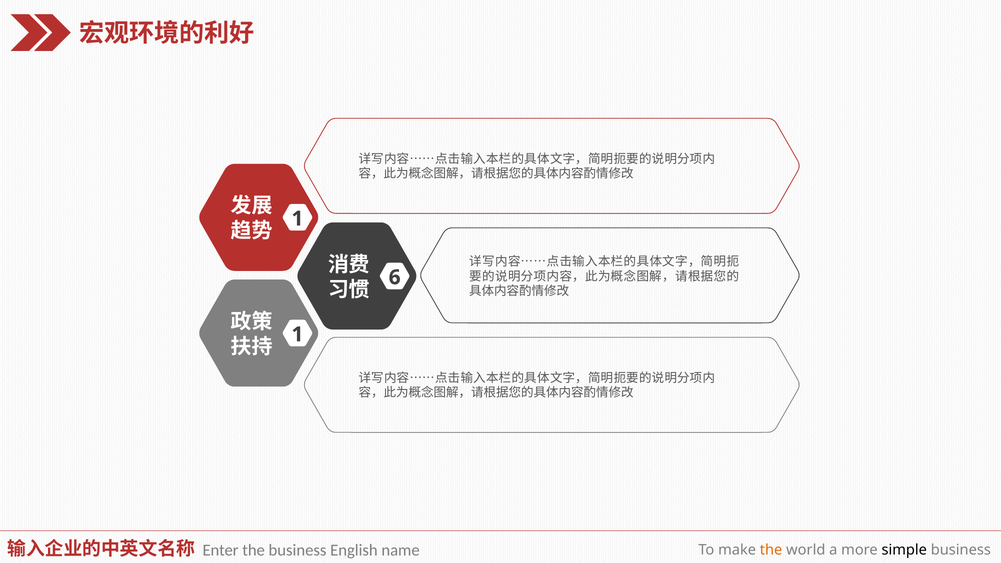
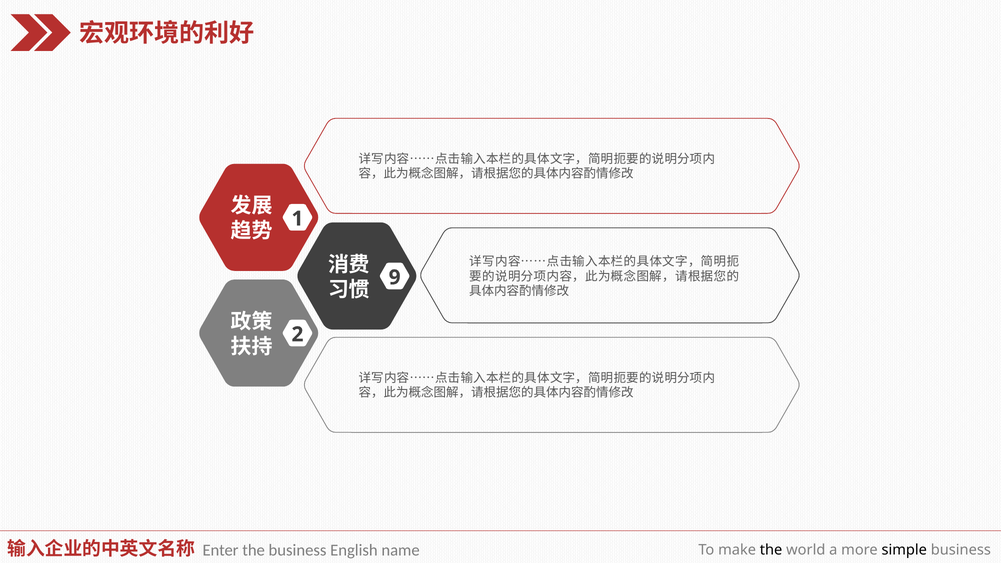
6: 6 -> 9
1 at (297, 334): 1 -> 2
the at (771, 550) colour: orange -> black
